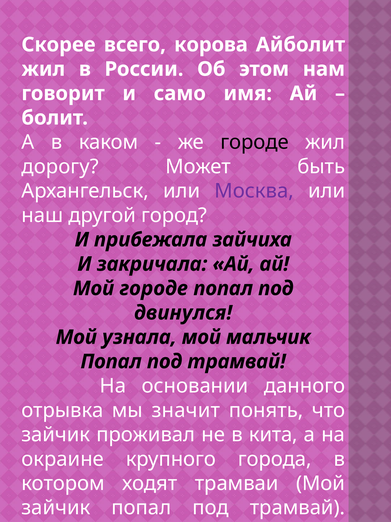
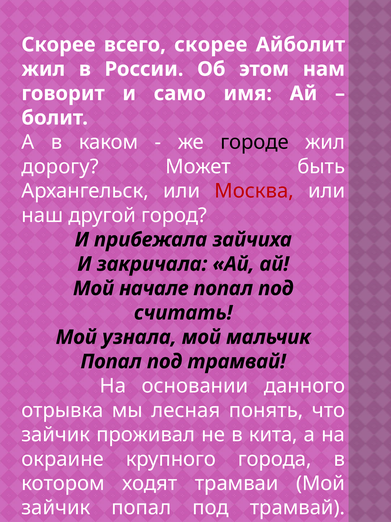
всего корова: корова -> скорее
Москва colour: purple -> red
Мой городе: городе -> начале
двинулся: двинулся -> считать
значит: значит -> лесная
